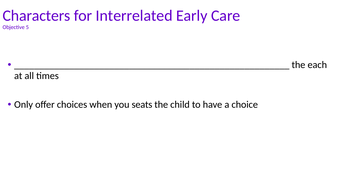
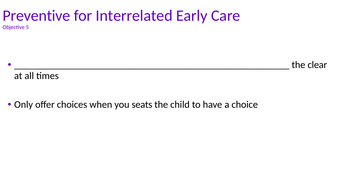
Characters: Characters -> Preventive
each: each -> clear
